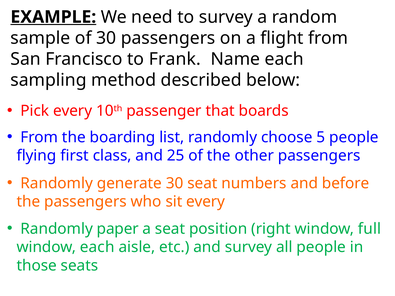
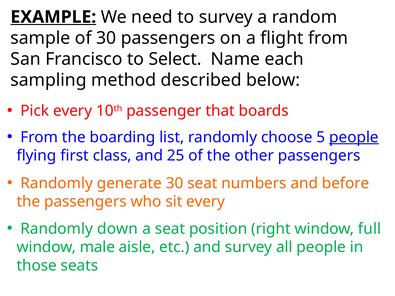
Frank: Frank -> Select
people at (354, 137) underline: none -> present
paper: paper -> down
window each: each -> male
